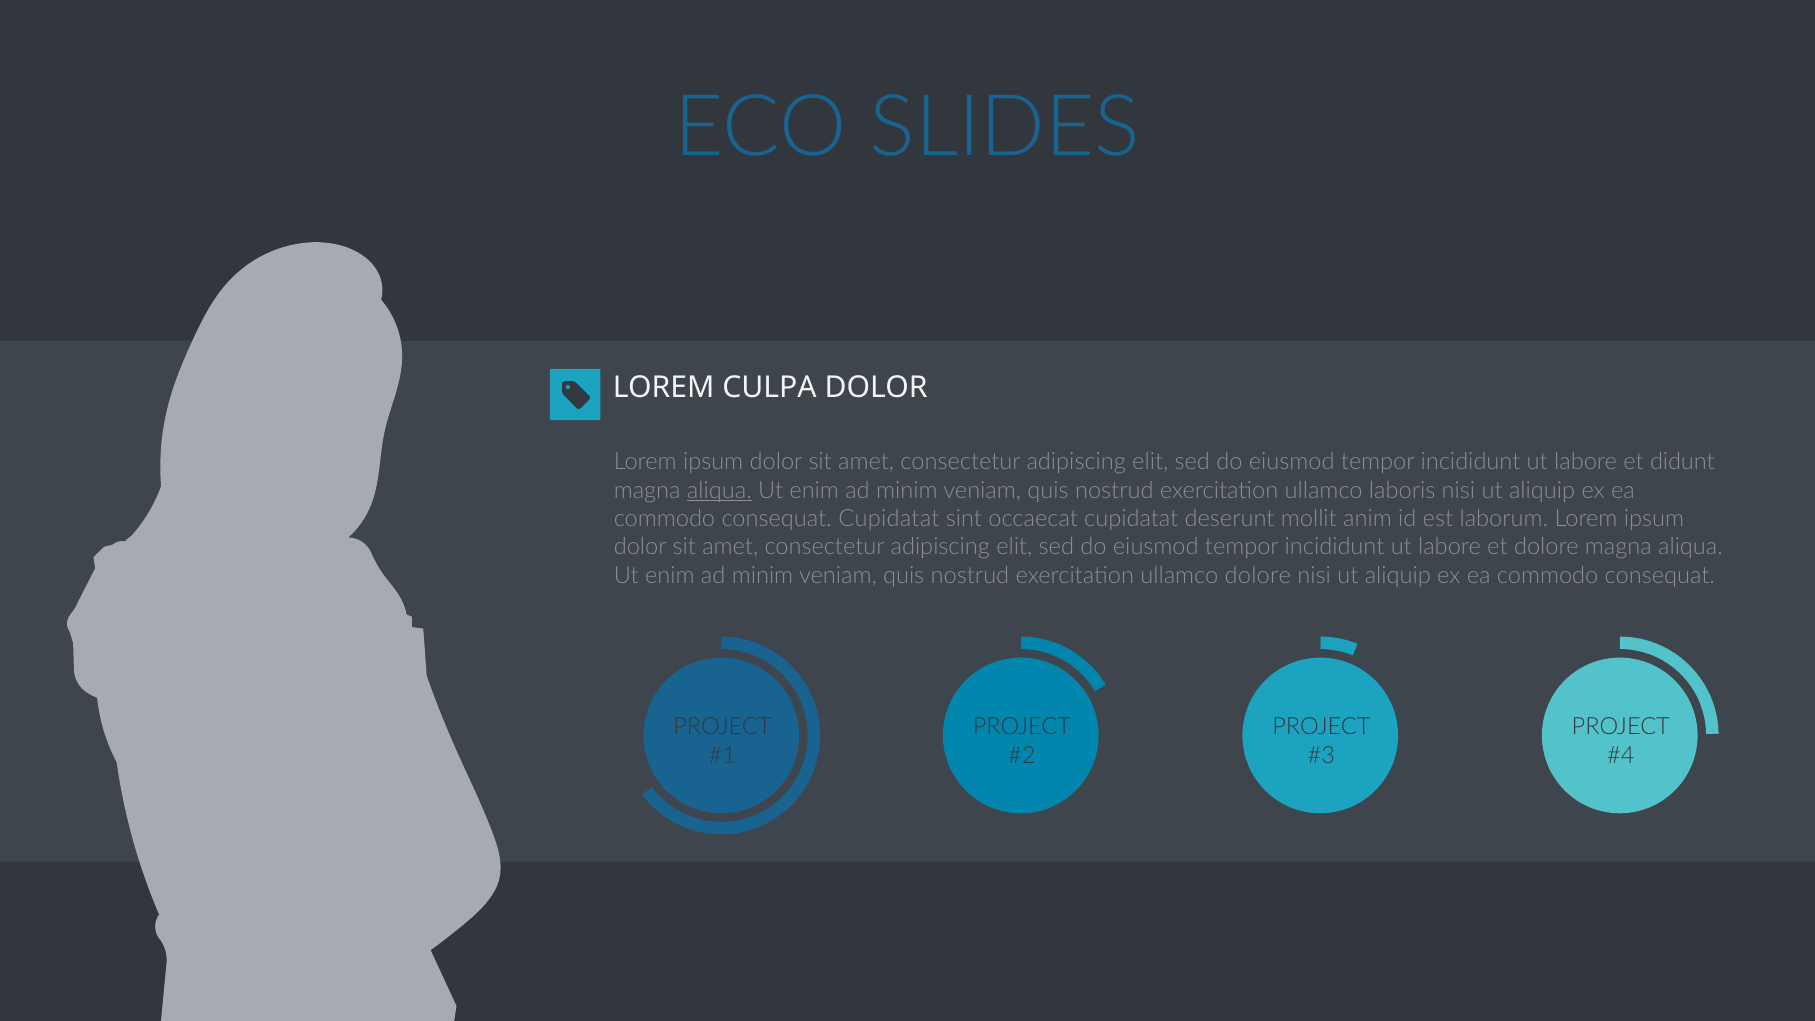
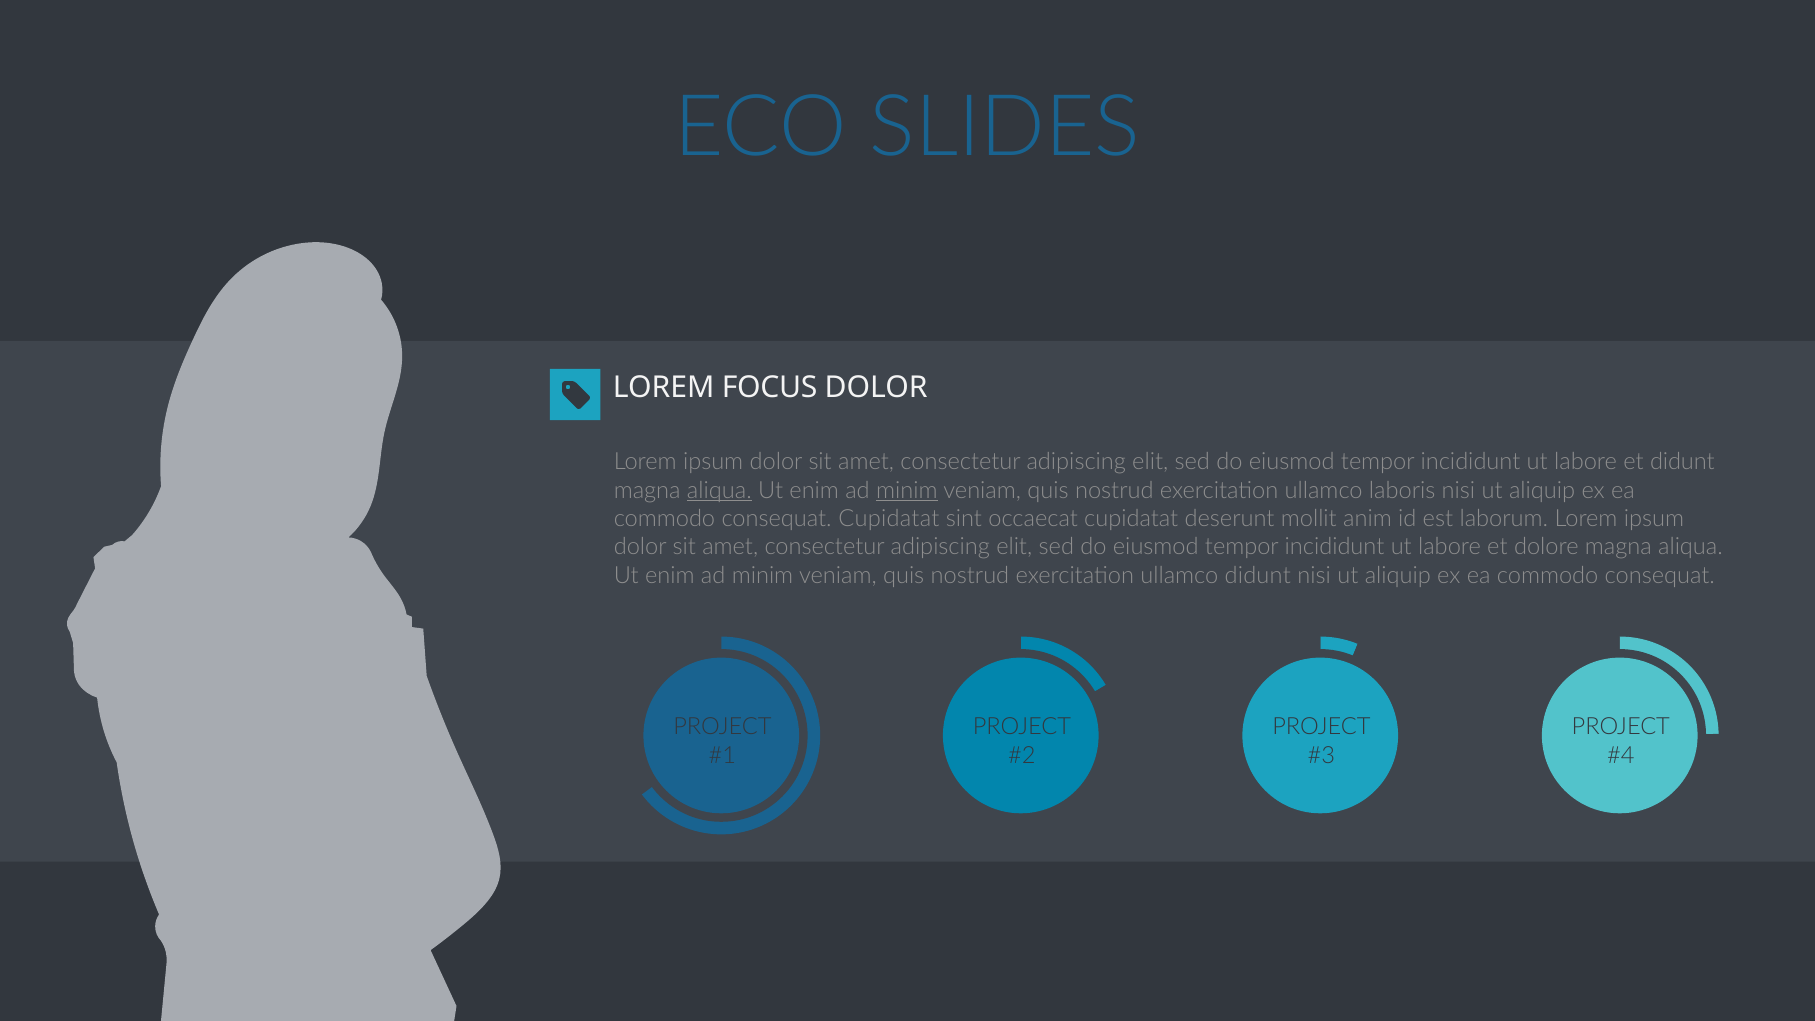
CULPA: CULPA -> FOCUS
minim at (907, 490) underline: none -> present
ullamco dolore: dolore -> didunt
